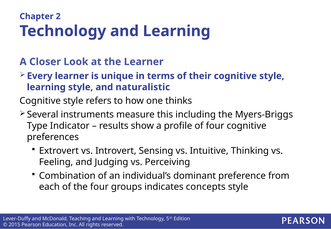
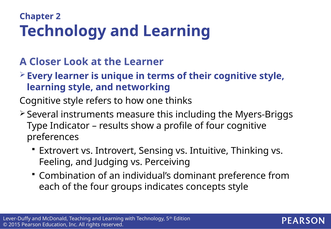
naturalistic: naturalistic -> networking
